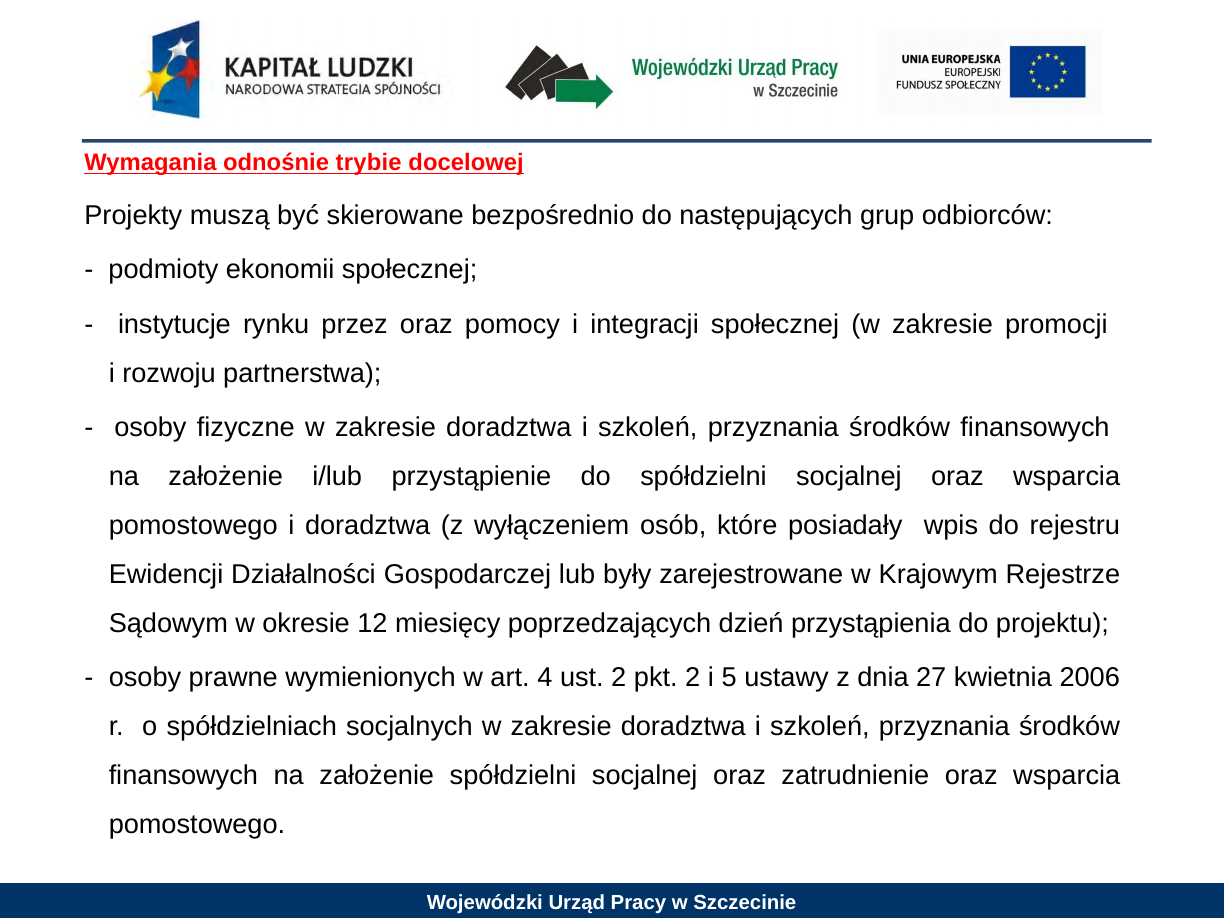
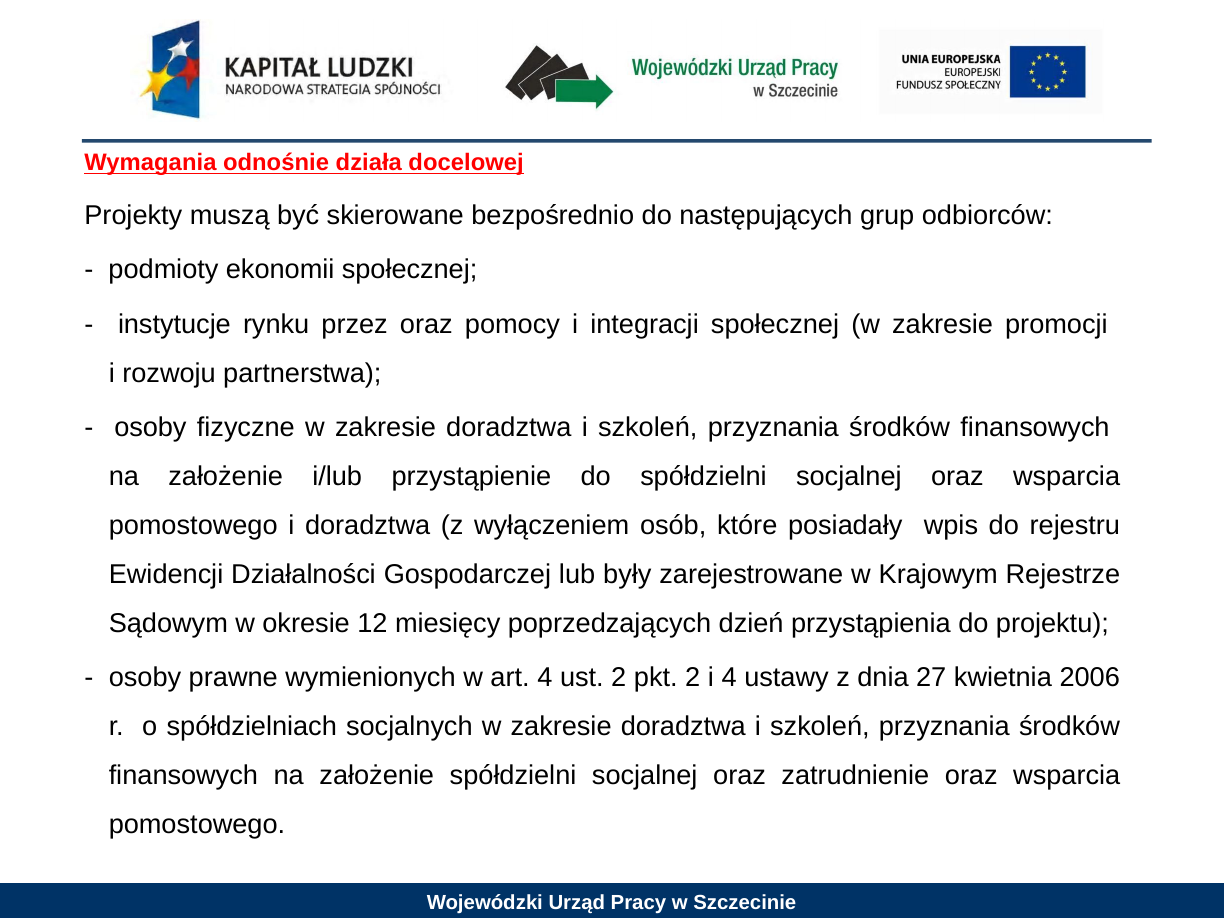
trybie: trybie -> działa
i 5: 5 -> 4
